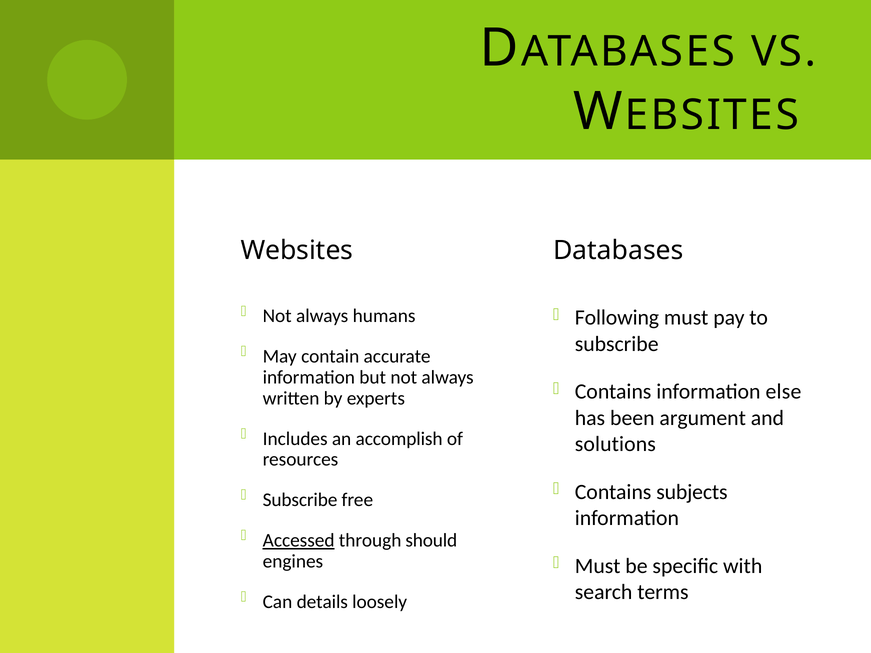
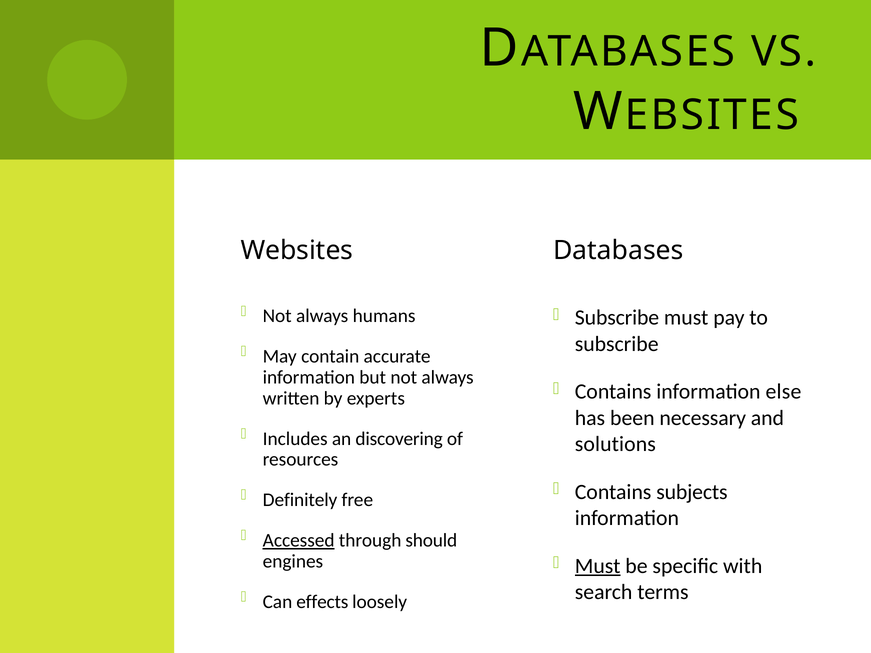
Following at (617, 318): Following -> Subscribe
argument: argument -> necessary
accomplish: accomplish -> discovering
Subscribe at (300, 500): Subscribe -> Definitely
Must at (598, 566) underline: none -> present
details: details -> effects
